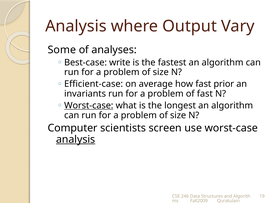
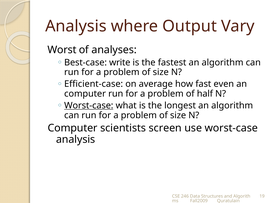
Some: Some -> Worst
prior: prior -> even
invariants at (85, 94): invariants -> computer
of fast: fast -> half
analysis at (76, 140) underline: present -> none
